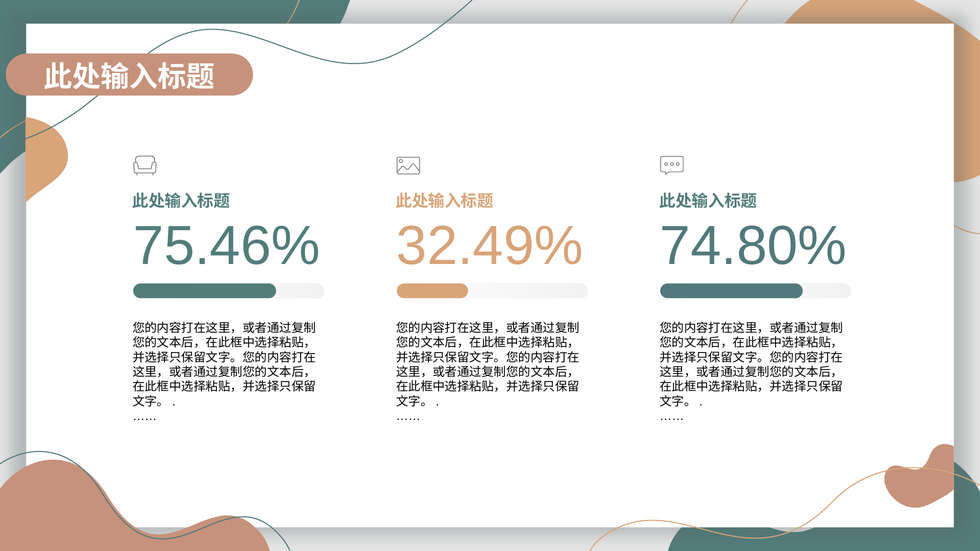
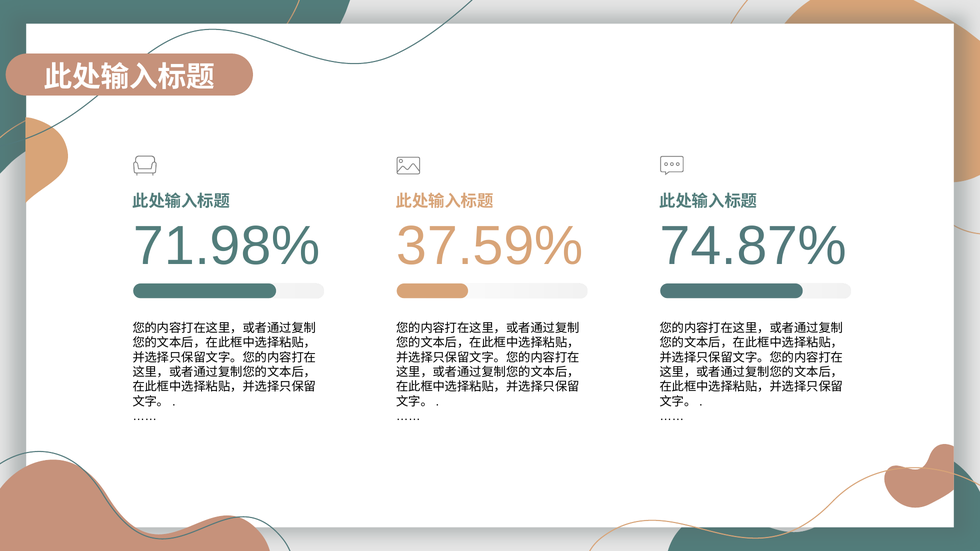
75.46%: 75.46% -> 71.98%
32.49%: 32.49% -> 37.59%
74.80%: 74.80% -> 74.87%
